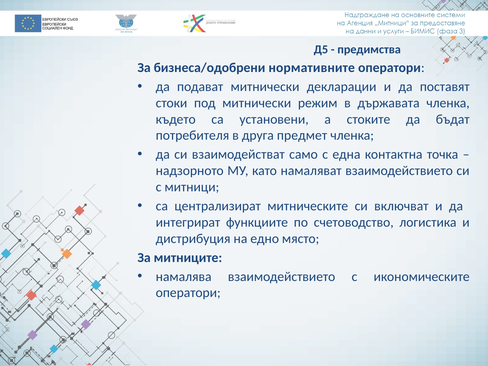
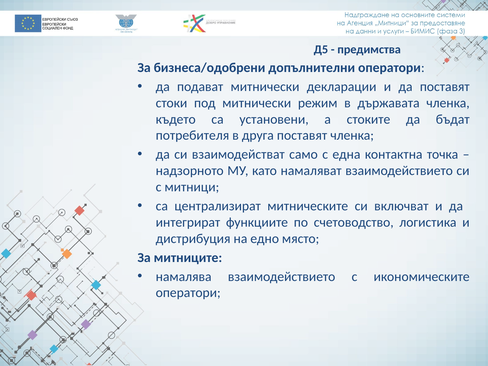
нормативните: нормативните -> допълнителни
друга предмет: предмет -> поставят
